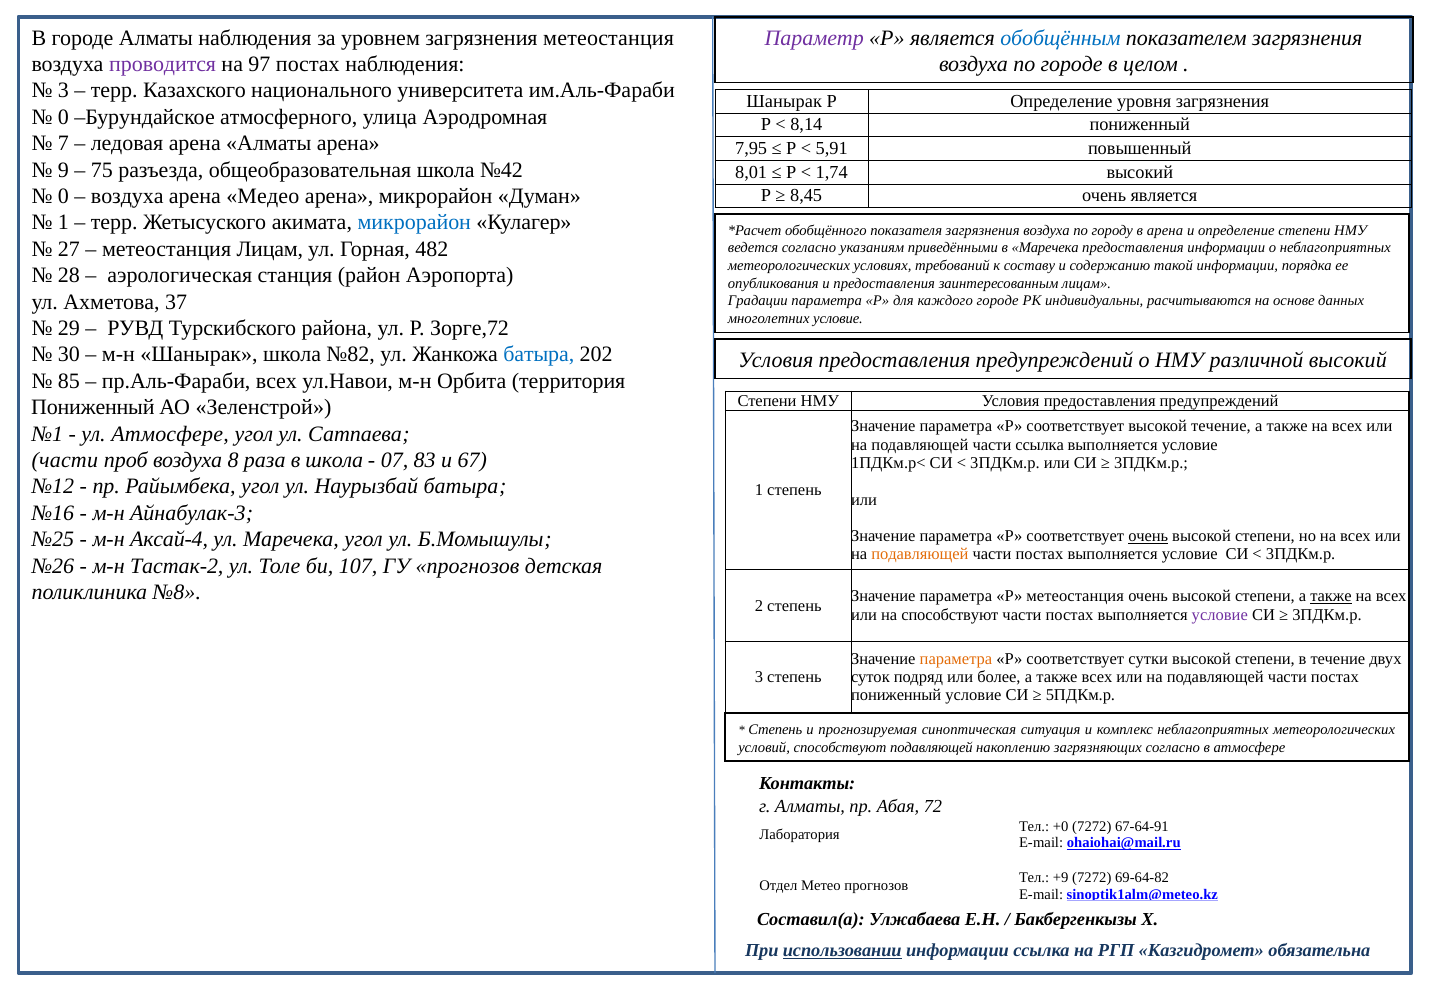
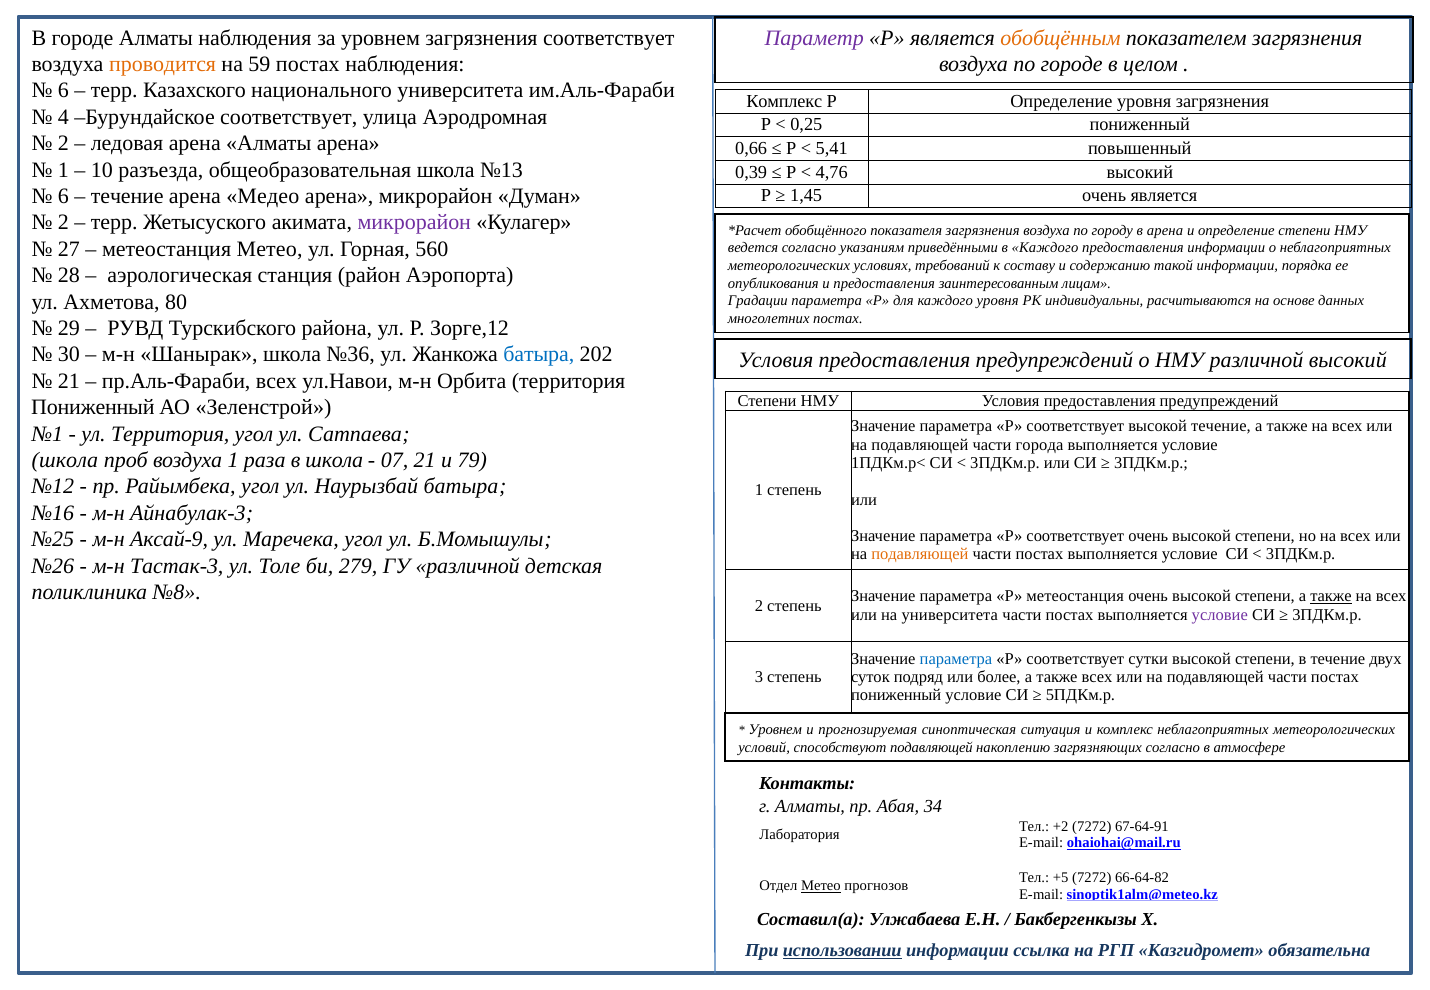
загрязнения метеостанция: метеостанция -> соответствует
обобщённым colour: blue -> orange
проводится colour: purple -> orange
97: 97 -> 59
3 at (63, 91): 3 -> 6
Шанырак at (784, 101): Шанырак -> Комплекс
0 at (63, 117): 0 -> 4
Бурундайское атмосферного: атмосферного -> соответствует
8,14: 8,14 -> 0,25
7 at (63, 144): 7 -> 2
7,95: 7,95 -> 0,66
5,91: 5,91 -> 5,41
9 at (63, 170): 9 -> 1
75: 75 -> 10
№42: №42 -> №13
8,01: 8,01 -> 0,39
1,74: 1,74 -> 4,76
0 at (63, 196): 0 -> 6
воздуха at (127, 196): воздуха -> течение
8,45: 8,45 -> 1,45
1 at (63, 223): 1 -> 2
микрорайон at (414, 223) colour: blue -> purple
метеостанция Лицам: Лицам -> Метео
482: 482 -> 560
в Маречека: Маречека -> Каждого
37: 37 -> 80
каждого городе: городе -> уровня
многолетних условие: условие -> постах
Зорге,72: Зорге,72 -> Зорге,12
№82: №82 -> №36
85 at (69, 381): 85 -> 21
ул Атмосфере: Атмосфере -> Территория
части ссылка: ссылка -> города
части at (65, 460): части -> школа
воздуха 8: 8 -> 1
07 83: 83 -> 21
67: 67 -> 79
очень at (1148, 536) underline: present -> none
Аксай-4: Аксай-4 -> Аксай-9
Тастак-2: Тастак-2 -> Тастак-3
107: 107 -> 279
ГУ прогнозов: прогнозов -> различной
на способствуют: способствуют -> университета
параметра at (956, 659) colour: orange -> blue
Степень at (775, 730): Степень -> Уровнем
72: 72 -> 34
+0: +0 -> +2
+9: +9 -> +5
69-64-82: 69-64-82 -> 66-64-82
Метео at (821, 886) underline: none -> present
